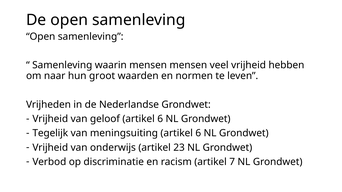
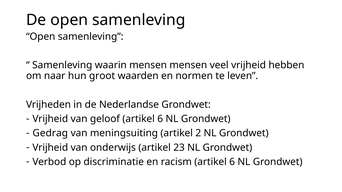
Tegelijk: Tegelijk -> Gedrag
meningsuiting artikel 6: 6 -> 2
racism artikel 7: 7 -> 6
